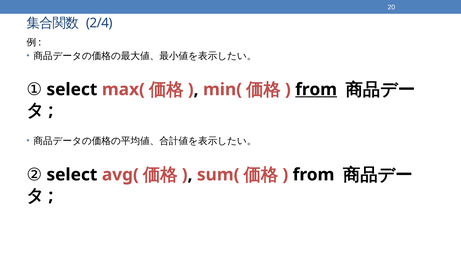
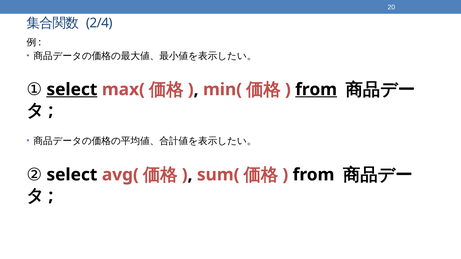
select at (72, 90) underline: none -> present
